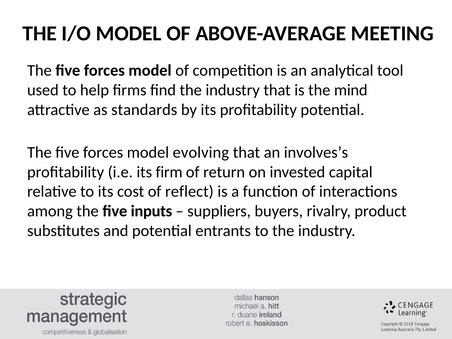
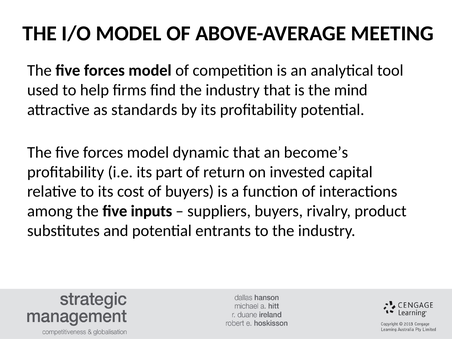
evolving: evolving -> dynamic
involves’s: involves’s -> become’s
firm: firm -> part
of reflect: reflect -> buyers
